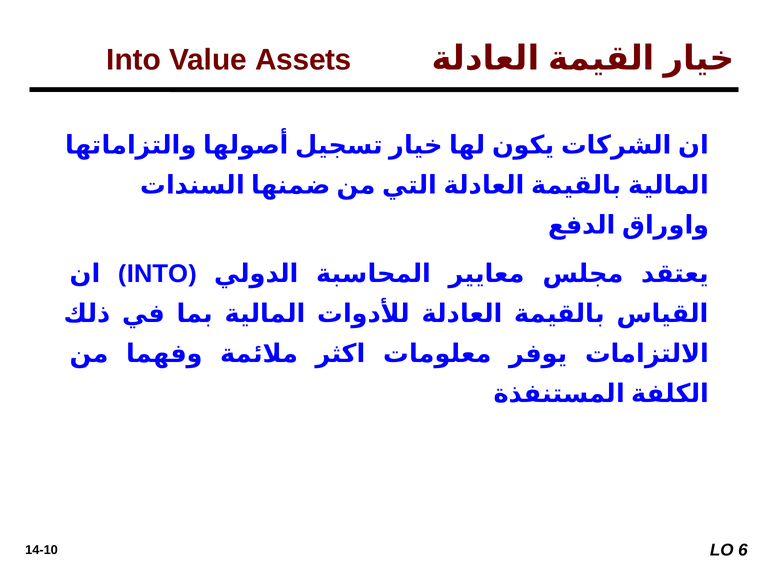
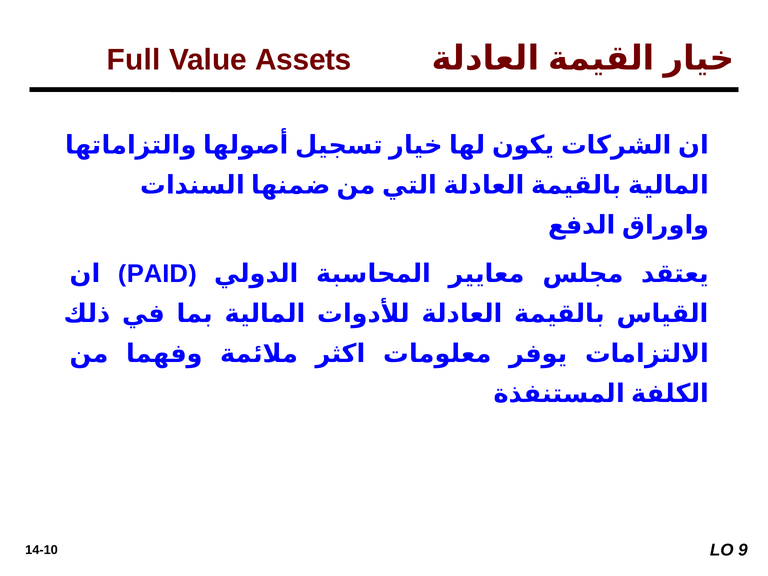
Into at (134, 60): Into -> Full
INTO at (157, 274): INTO -> PAID
6: 6 -> 9
